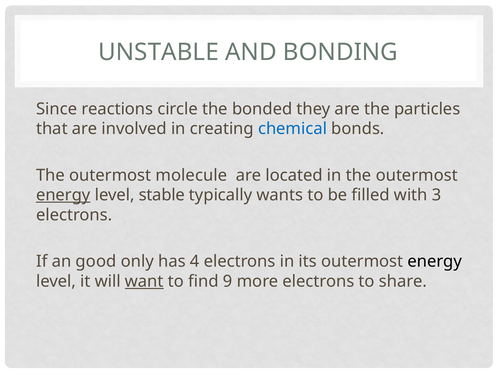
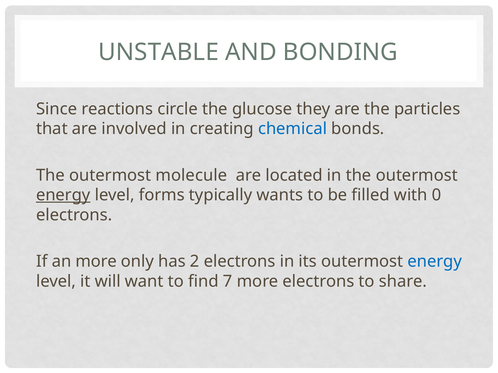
bonded: bonded -> glucose
stable: stable -> forms
3: 3 -> 0
an good: good -> more
4: 4 -> 2
energy at (435, 262) colour: black -> blue
want underline: present -> none
9: 9 -> 7
